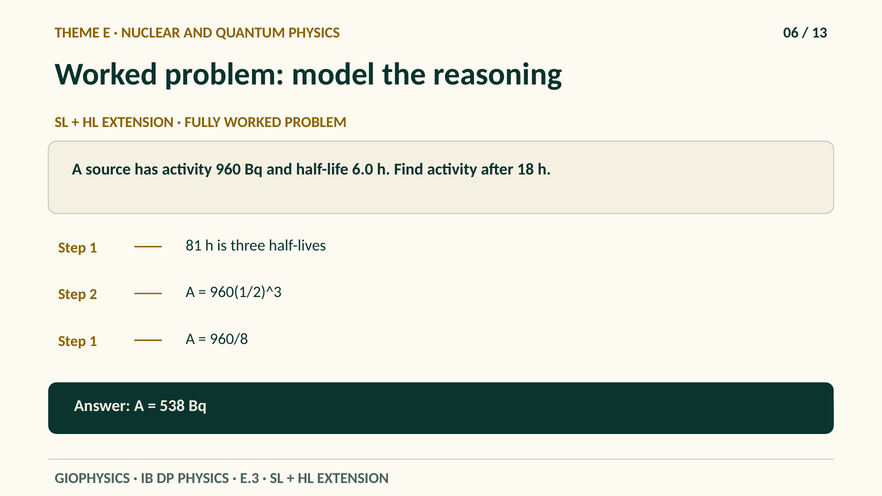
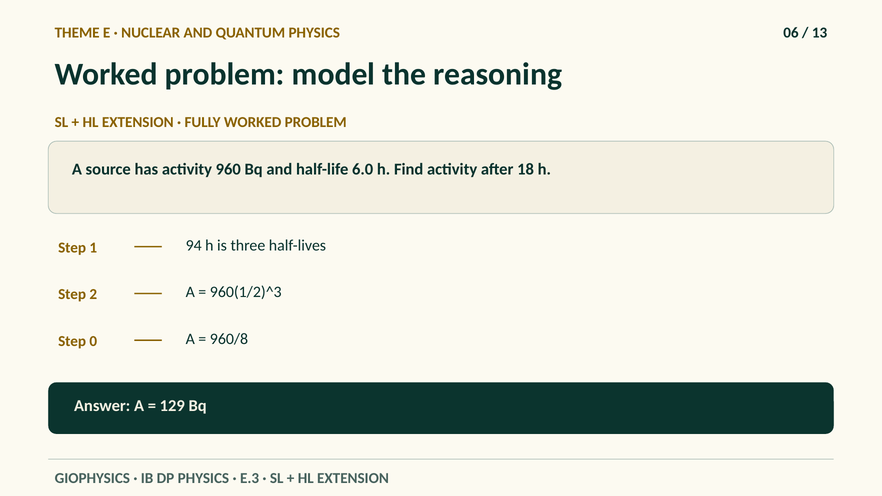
81: 81 -> 94
1 at (93, 341): 1 -> 0
538: 538 -> 129
